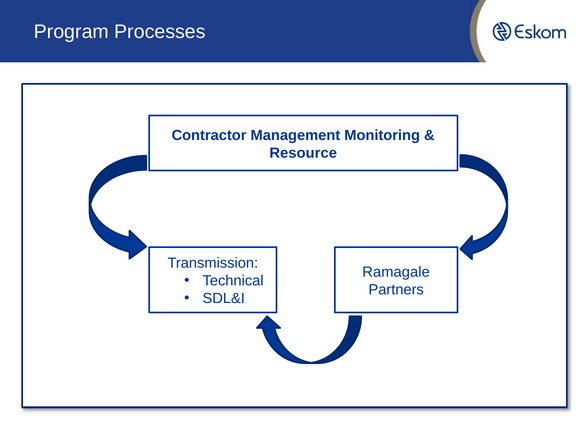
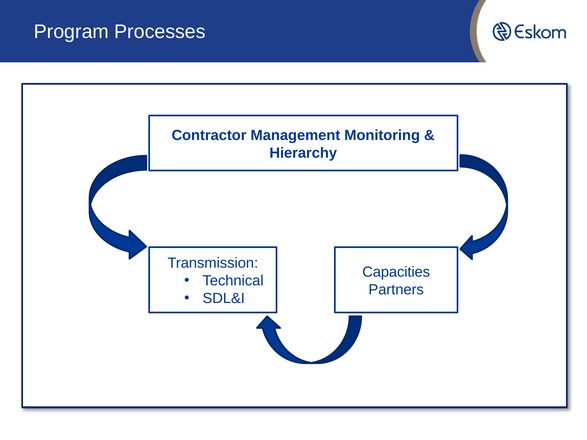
Resource: Resource -> Hierarchy
Ramagale: Ramagale -> Capacities
